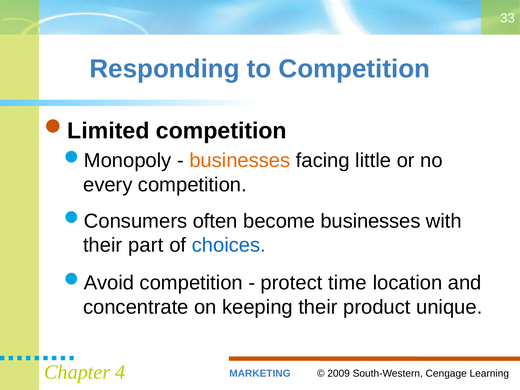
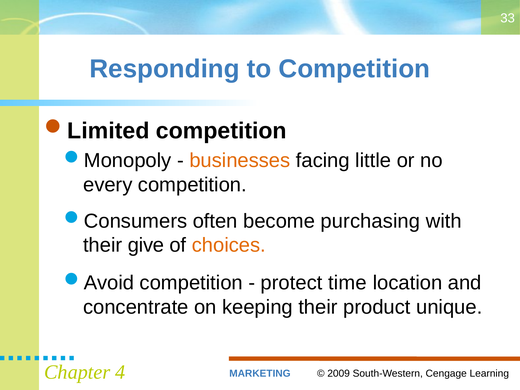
become businesses: businesses -> purchasing
part: part -> give
choices colour: blue -> orange
